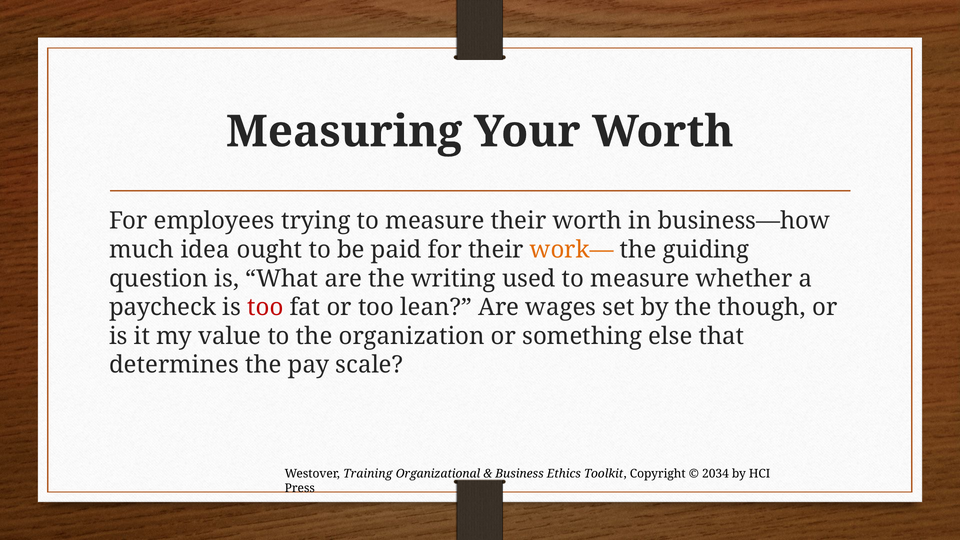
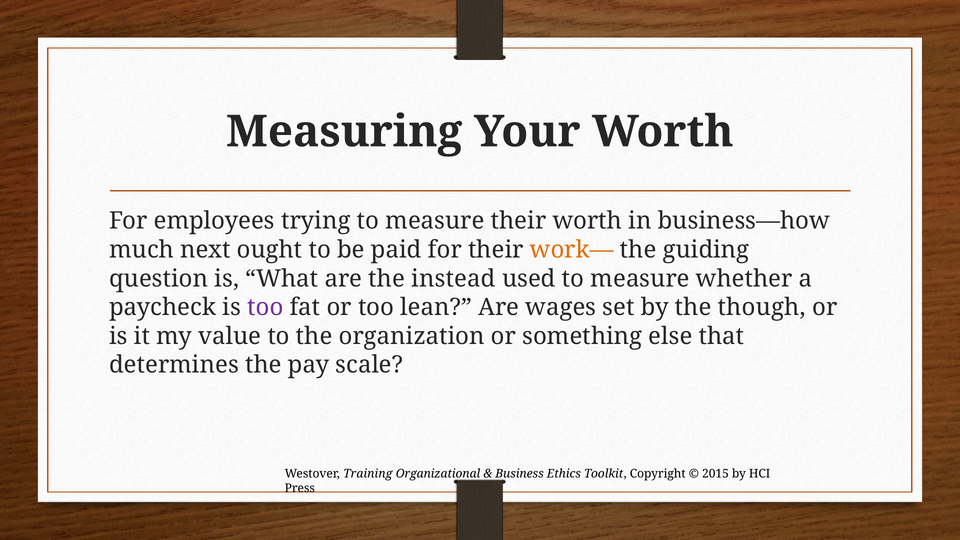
idea: idea -> next
writing: writing -> instead
too at (265, 307) colour: red -> purple
2034: 2034 -> 2015
